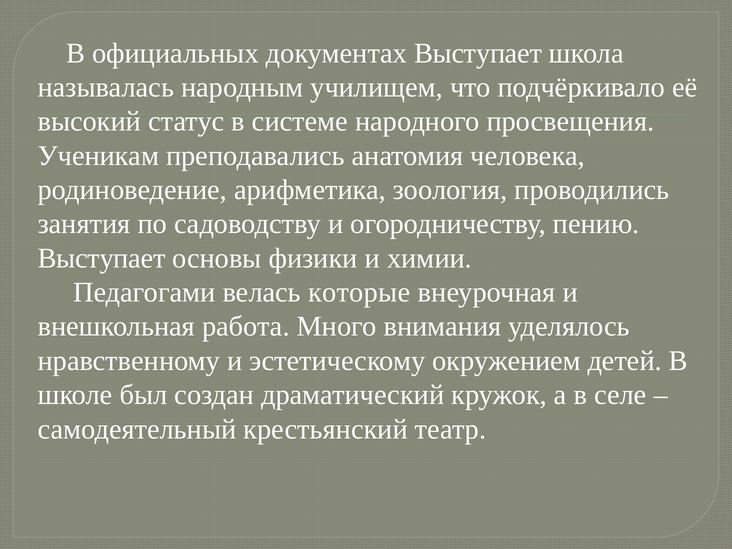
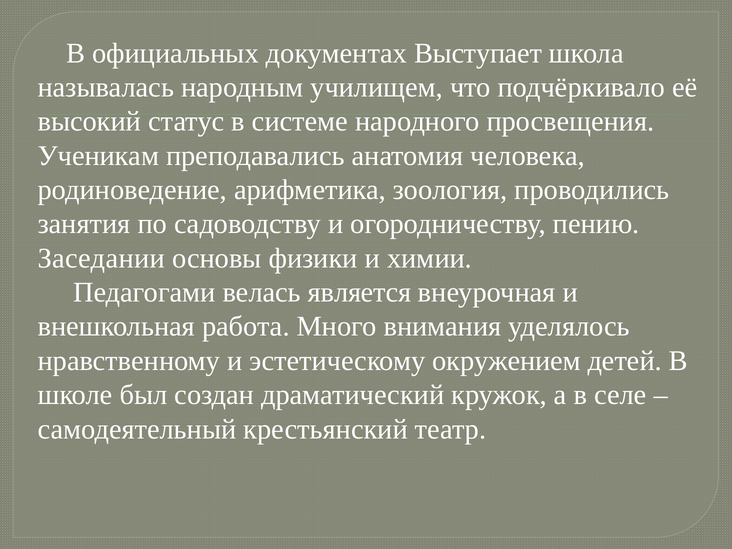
Выступает at (102, 258): Выступает -> Заседании
которые: которые -> является
